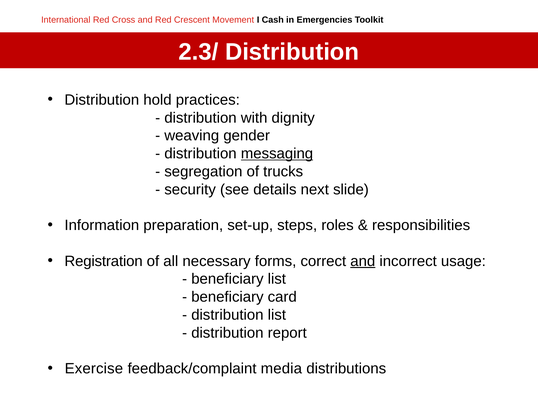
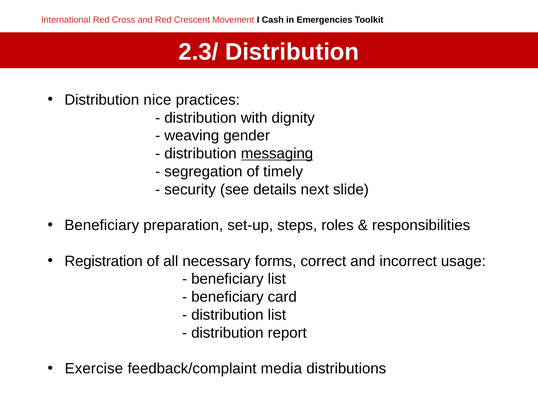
hold: hold -> nice
trucks: trucks -> timely
Information at (102, 226): Information -> Beneficiary
and at (363, 261) underline: present -> none
